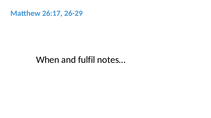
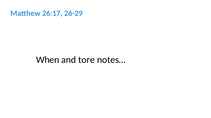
fulfil: fulfil -> tore
